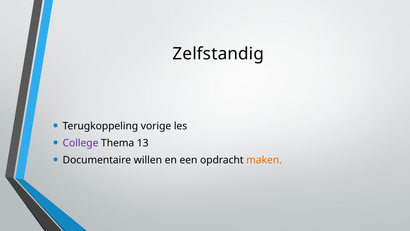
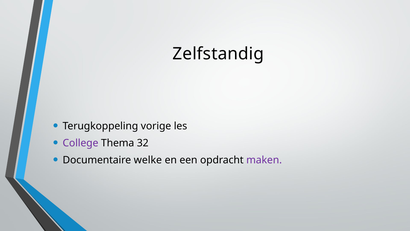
13: 13 -> 32
willen: willen -> welke
maken colour: orange -> purple
